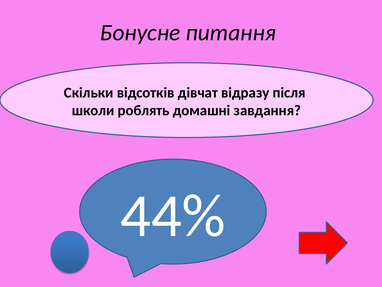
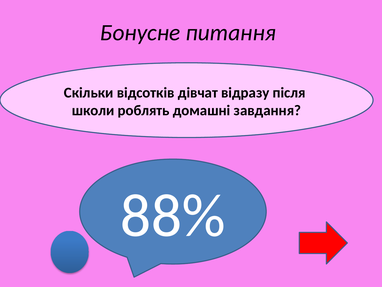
44%: 44% -> 88%
